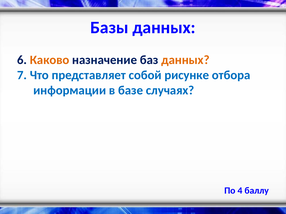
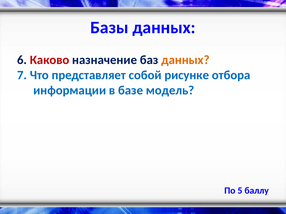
Каково colour: orange -> red
случаях: случаях -> модель
4: 4 -> 5
